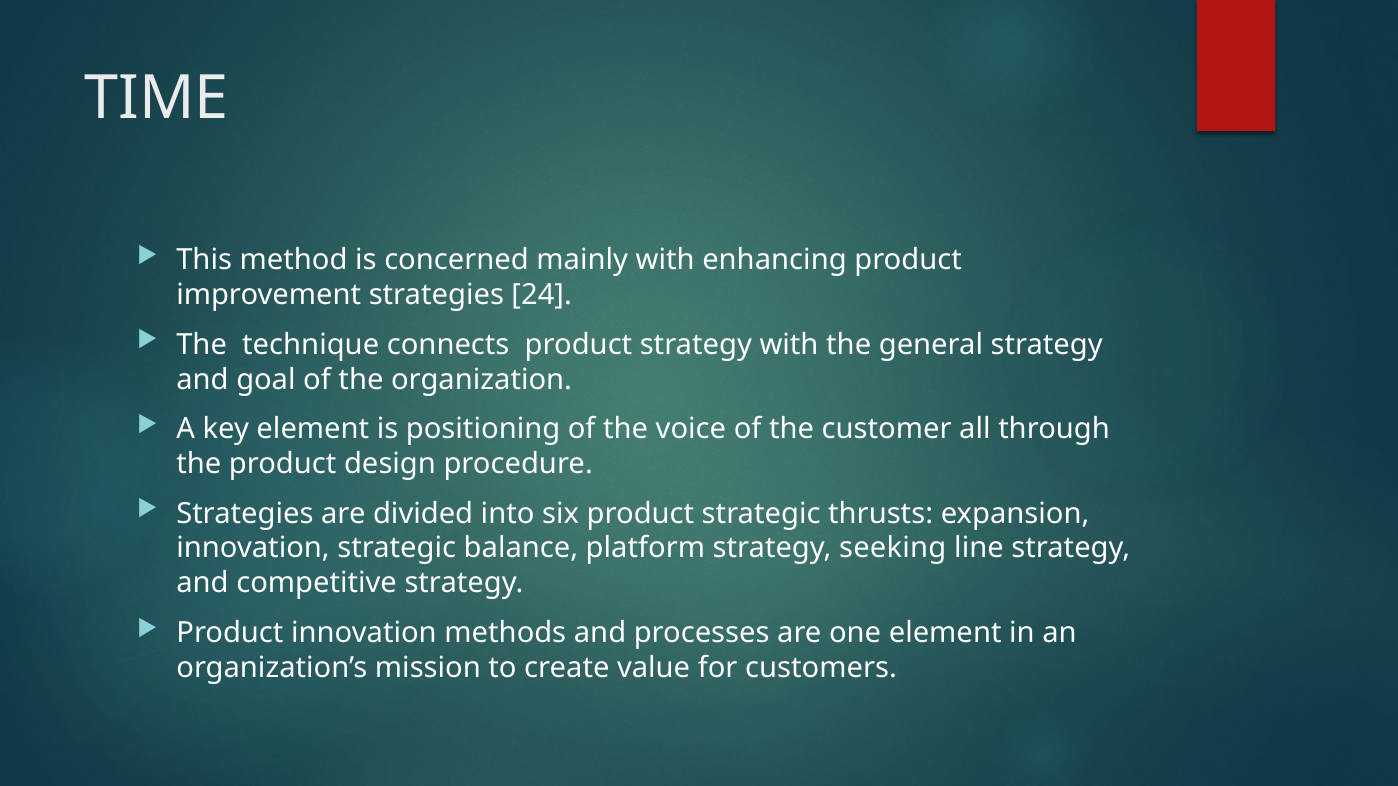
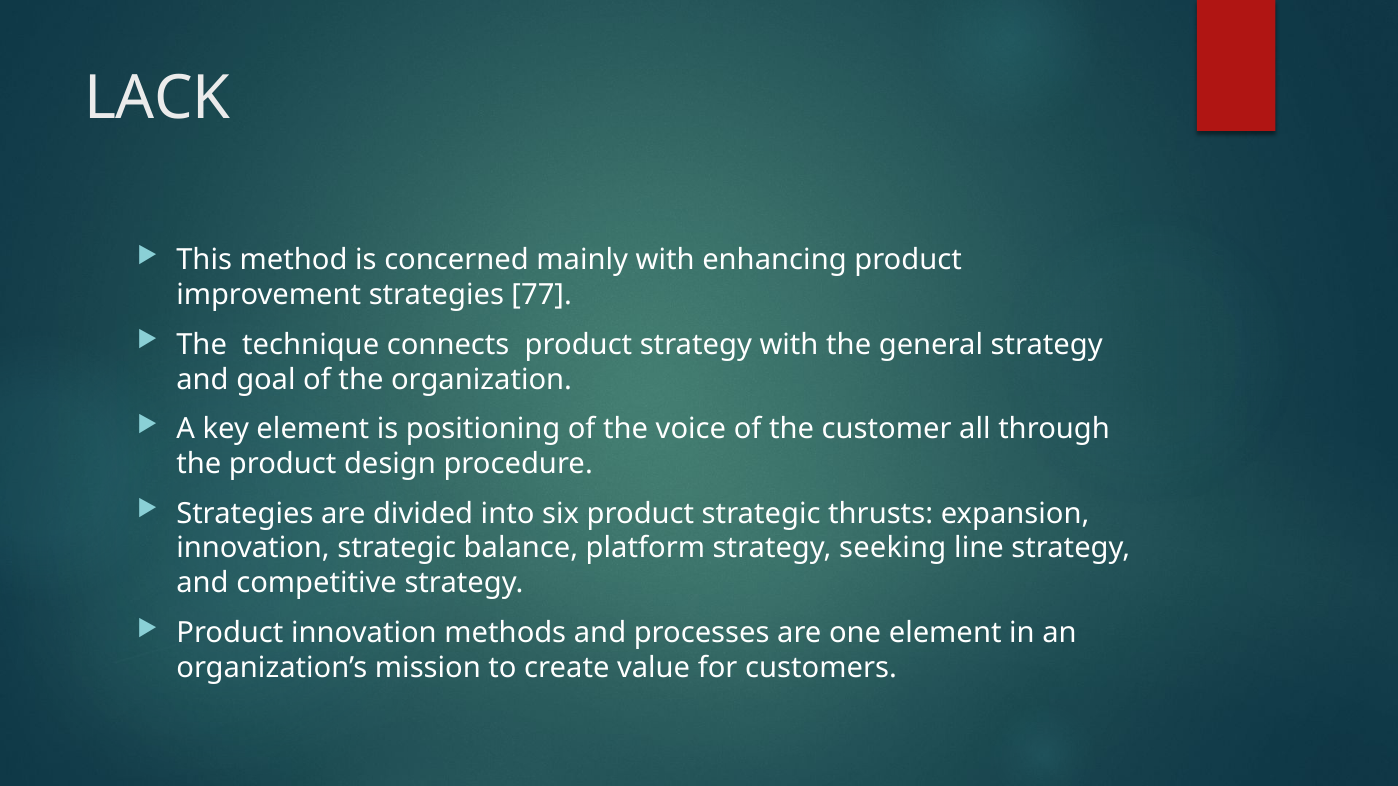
TIME: TIME -> LACK
24: 24 -> 77
